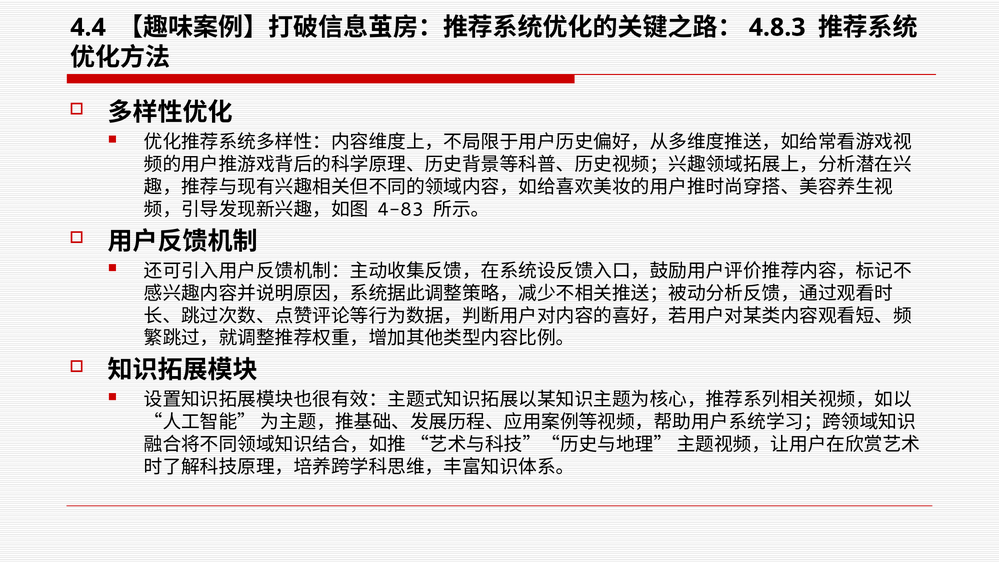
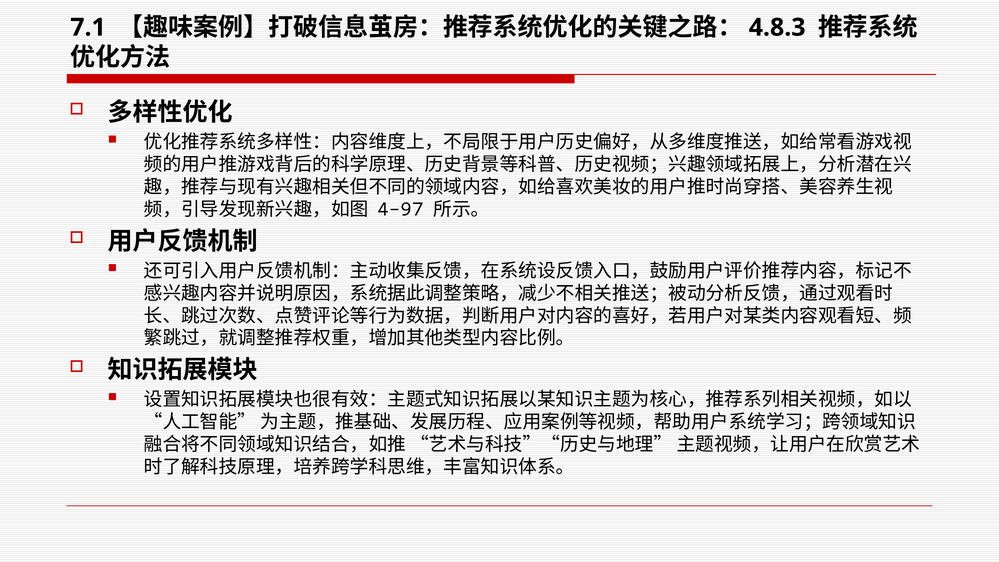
4.4: 4.4 -> 7.1
4-83: 4-83 -> 4-97
